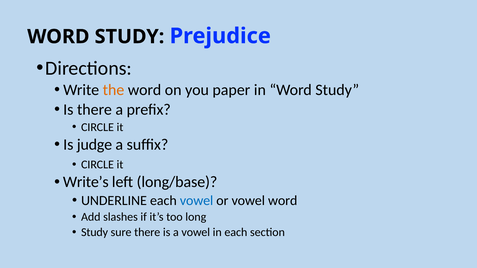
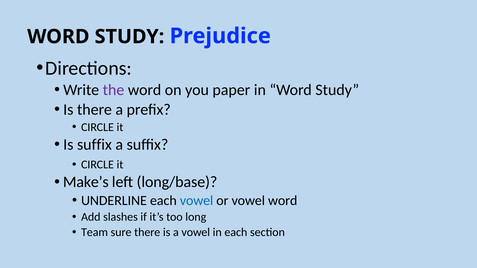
the colour: orange -> purple
Is judge: judge -> suffix
Write’s: Write’s -> Make’s
Study at (95, 233): Study -> Team
